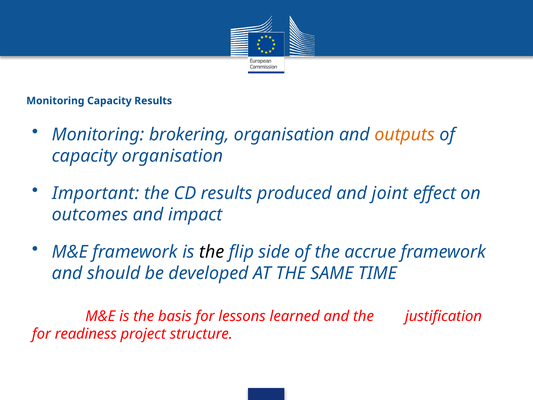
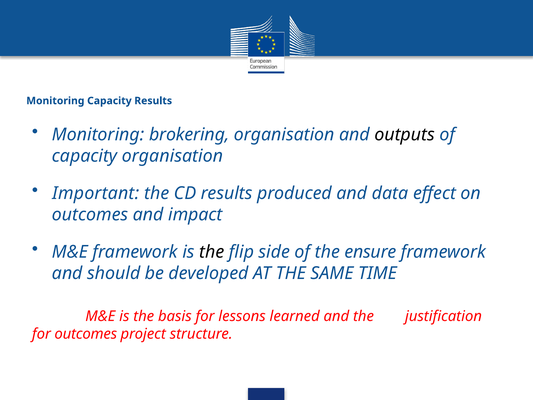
outputs colour: orange -> black
joint: joint -> data
accrue: accrue -> ensure
for readiness: readiness -> outcomes
